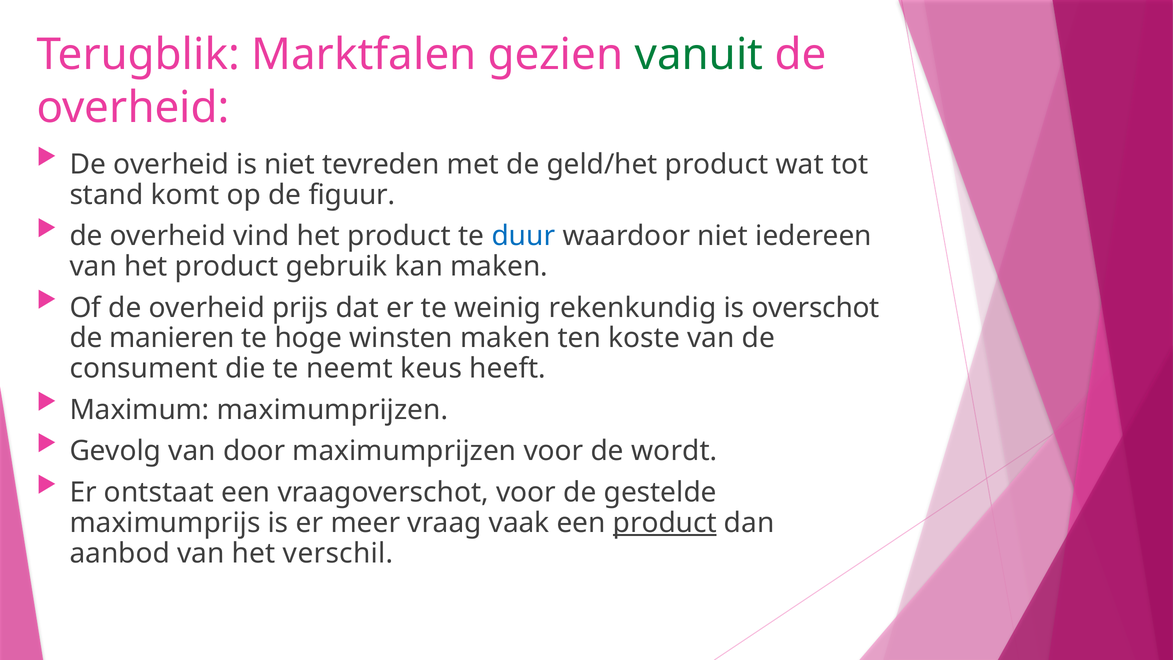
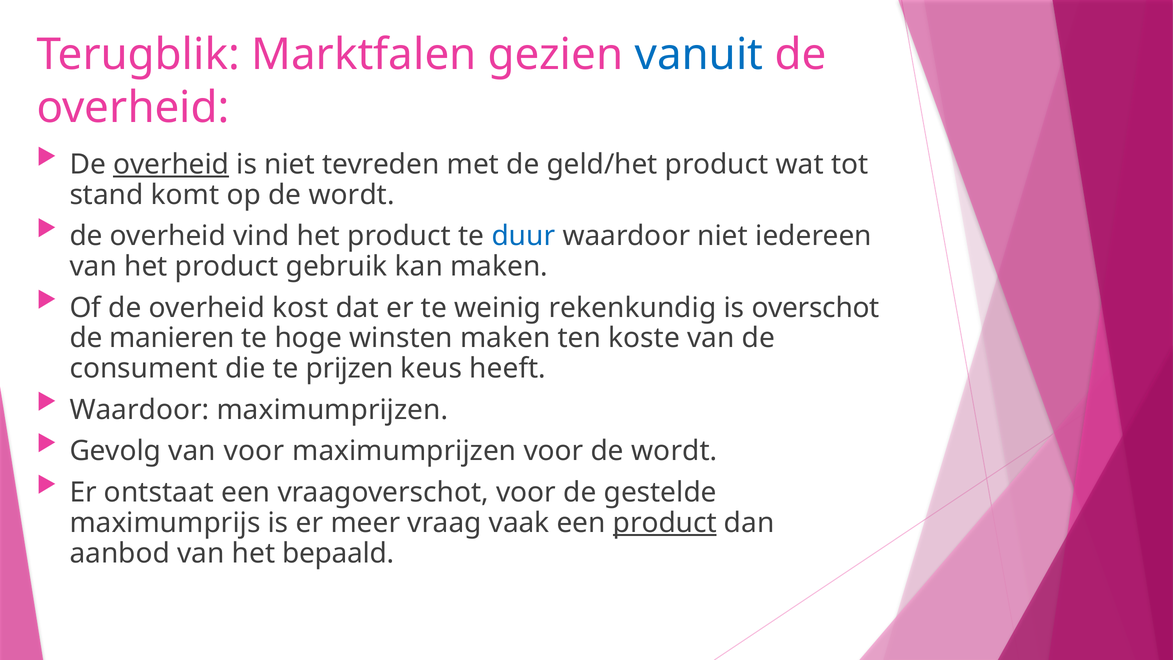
vanuit colour: green -> blue
overheid at (171, 164) underline: none -> present
op de figuur: figuur -> wordt
prijs: prijs -> kost
neemt: neemt -> prijzen
Maximum at (140, 410): Maximum -> Waardoor
van door: door -> voor
verschil: verschil -> bepaald
